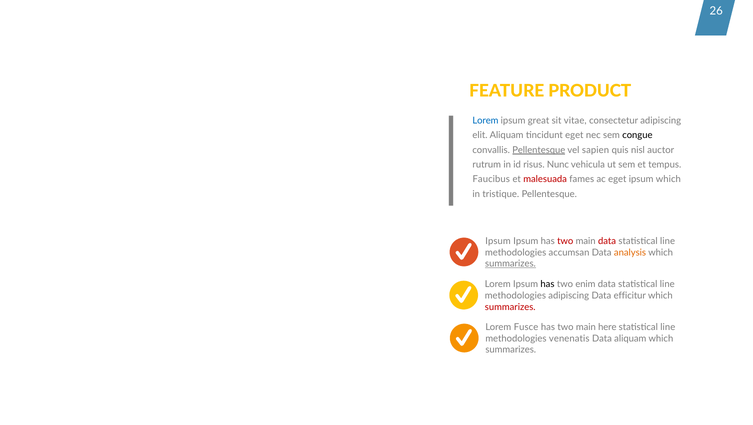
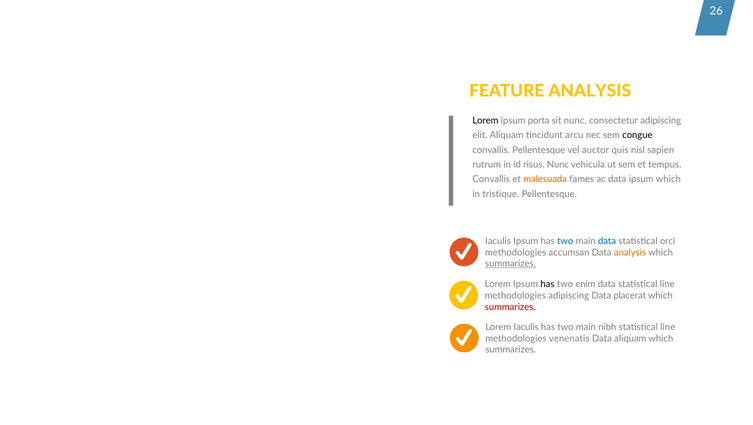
FEATURE PRODUCT: PRODUCT -> ANALYSIS
Lorem at (485, 120) colour: blue -> black
great: great -> porta
sit vitae: vitae -> nunc
tincidunt eget: eget -> arcu
Pellentesque at (539, 150) underline: present -> none
sapien: sapien -> auctor
auctor: auctor -> sapien
Faucibus at (491, 179): Faucibus -> Convallis
malesuada colour: red -> orange
ac eget: eget -> data
Ipsum at (498, 241): Ipsum -> Iaculis
two at (565, 241) colour: red -> blue
data at (607, 241) colour: red -> blue
line at (668, 241): line -> orci
efficitur: efficitur -> placerat
Lorem Fusce: Fusce -> Iaculis
here: here -> nibh
